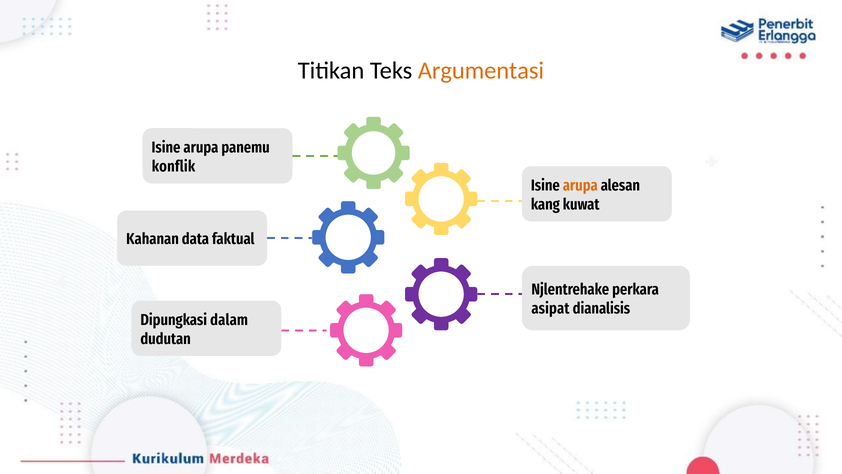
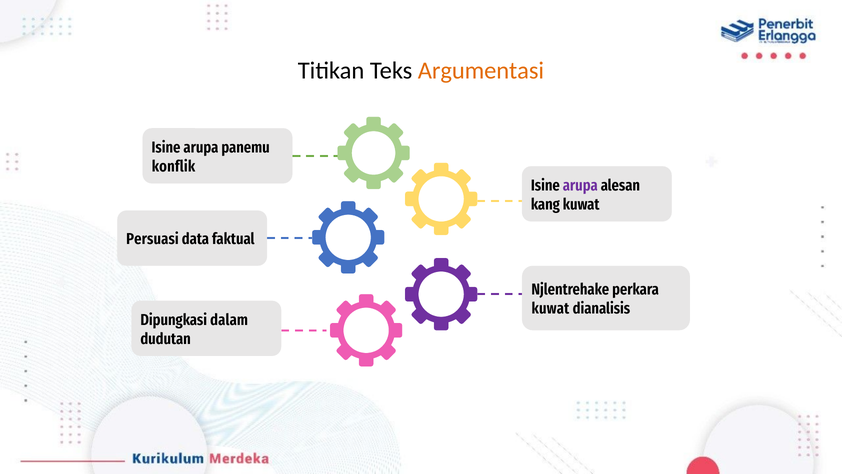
arupa at (580, 185) colour: orange -> purple
Kahanan: Kahanan -> Persuasi
asipat at (550, 308): asipat -> kuwat
